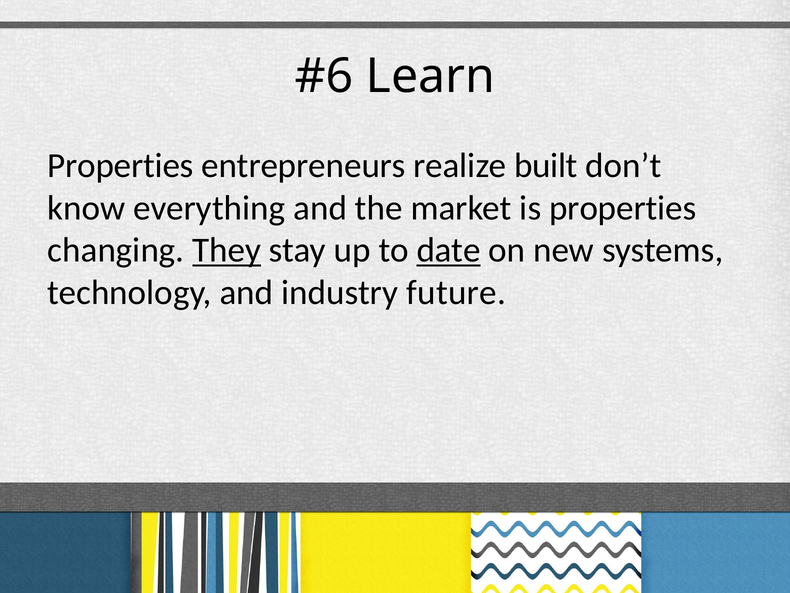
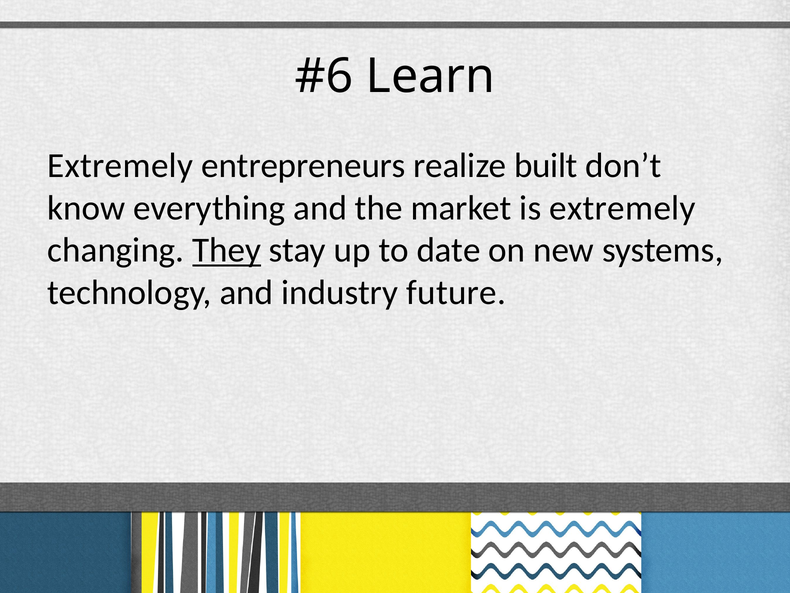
Properties at (120, 166): Properties -> Extremely
is properties: properties -> extremely
date underline: present -> none
